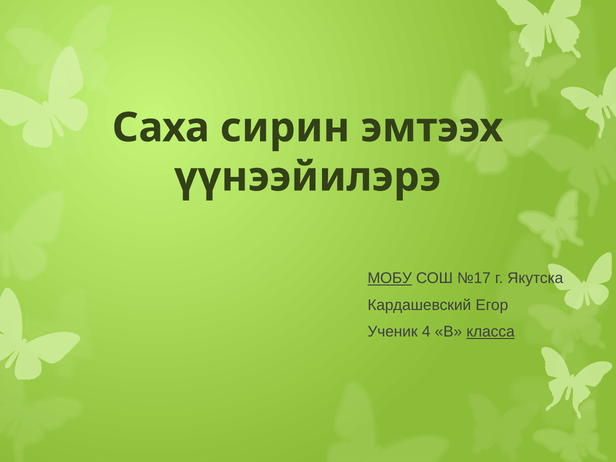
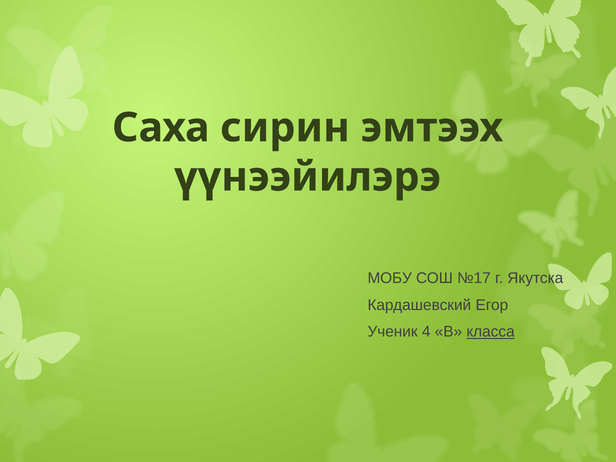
МОБУ underline: present -> none
